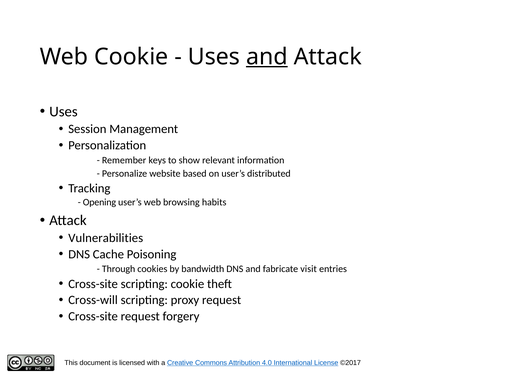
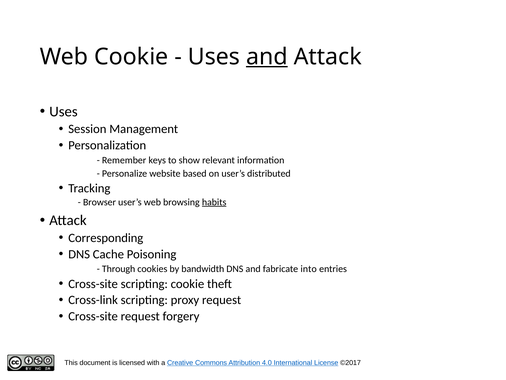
Opening: Opening -> Browser
habits underline: none -> present
Vulnerabilities: Vulnerabilities -> Corresponding
visit: visit -> into
Cross-will: Cross-will -> Cross-link
